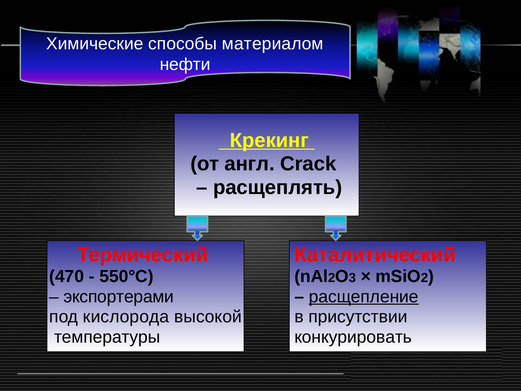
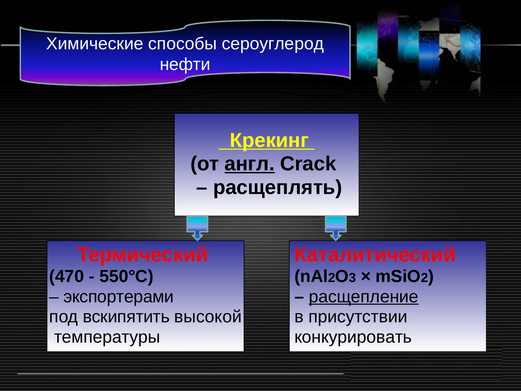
материалом: материалом -> сероуглерод
англ underline: none -> present
кислорода: кислорода -> вскипятить
